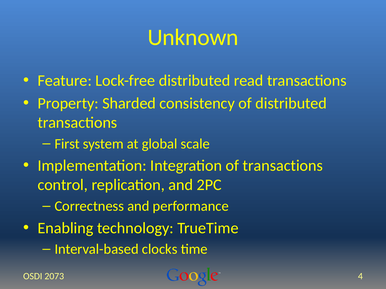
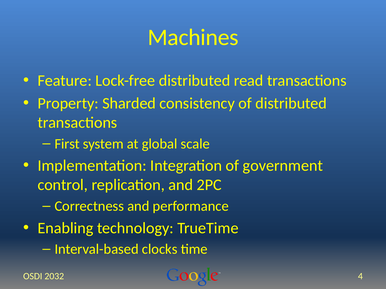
Unknown: Unknown -> Machines
of transactions: transactions -> government
2073: 2073 -> 2032
